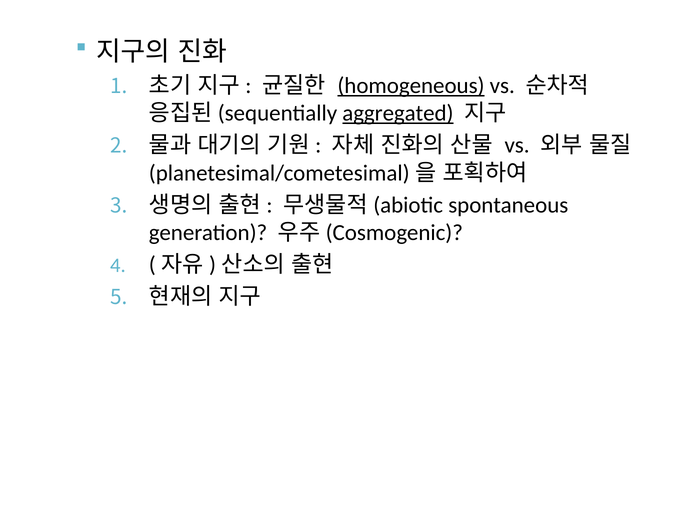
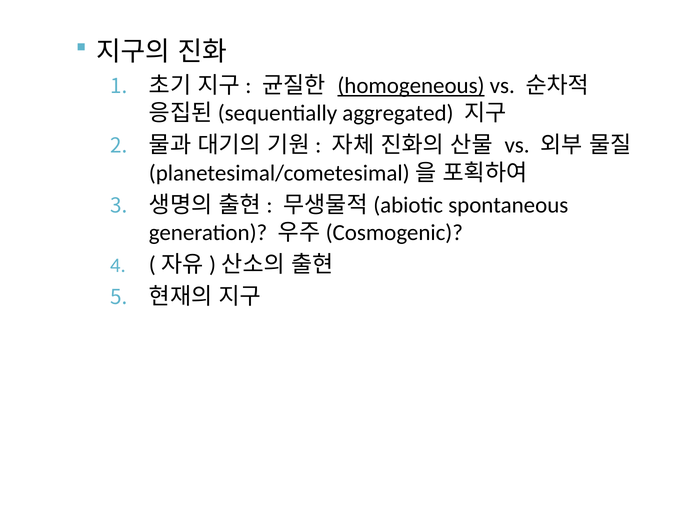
aggregated underline: present -> none
